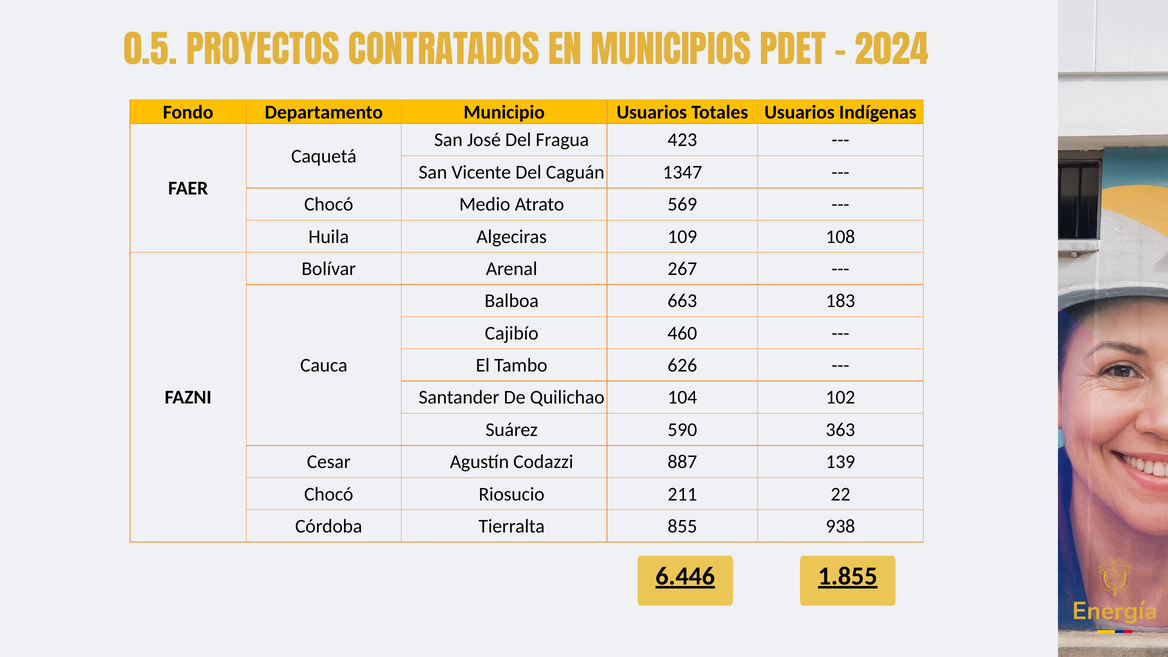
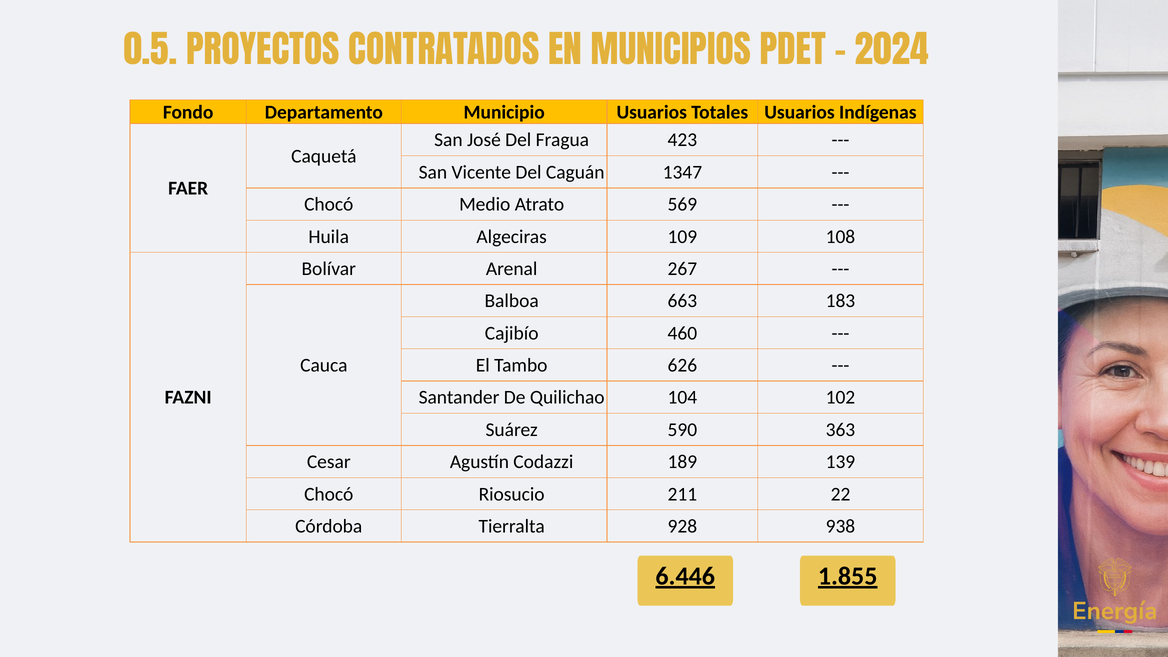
887: 887 -> 189
855: 855 -> 928
